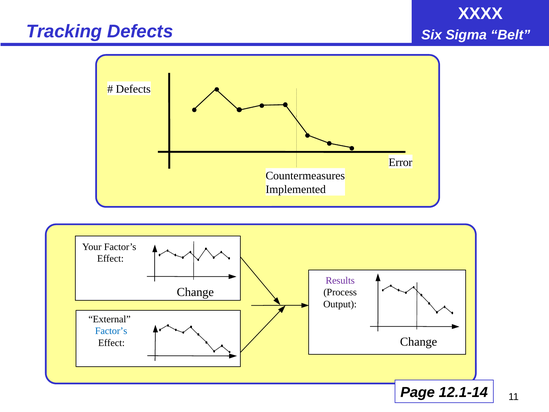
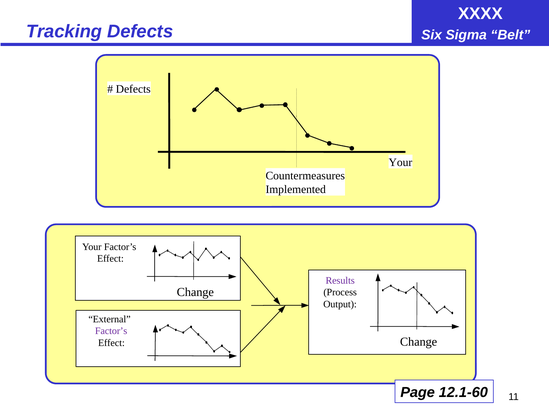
Error at (401, 162): Error -> Your
Factor’s at (111, 331) colour: blue -> purple
12.1-14: 12.1-14 -> 12.1-60
